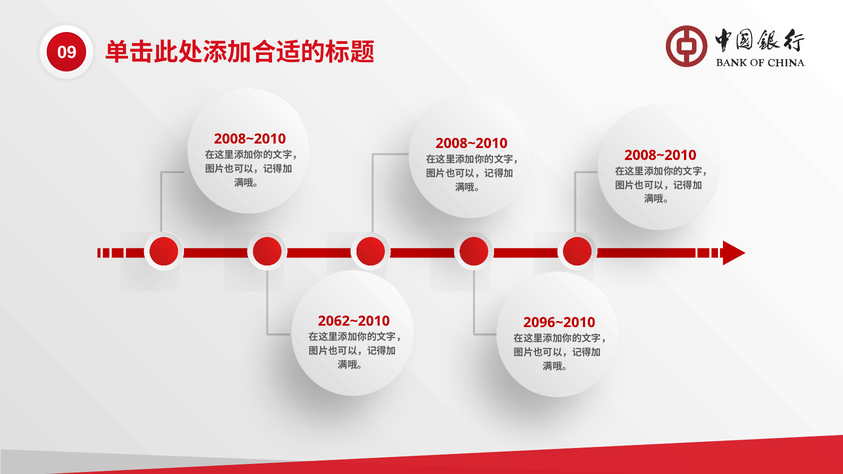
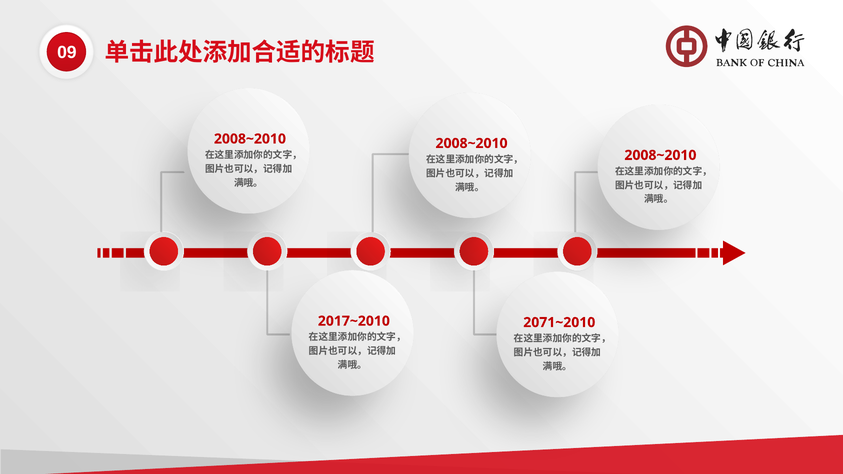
2062~2010: 2062~2010 -> 2017~2010
2096~2010: 2096~2010 -> 2071~2010
